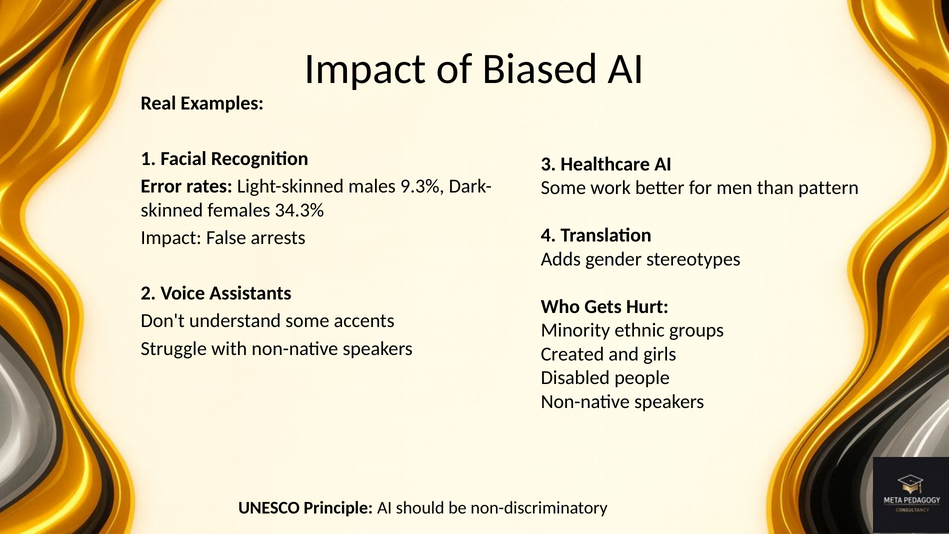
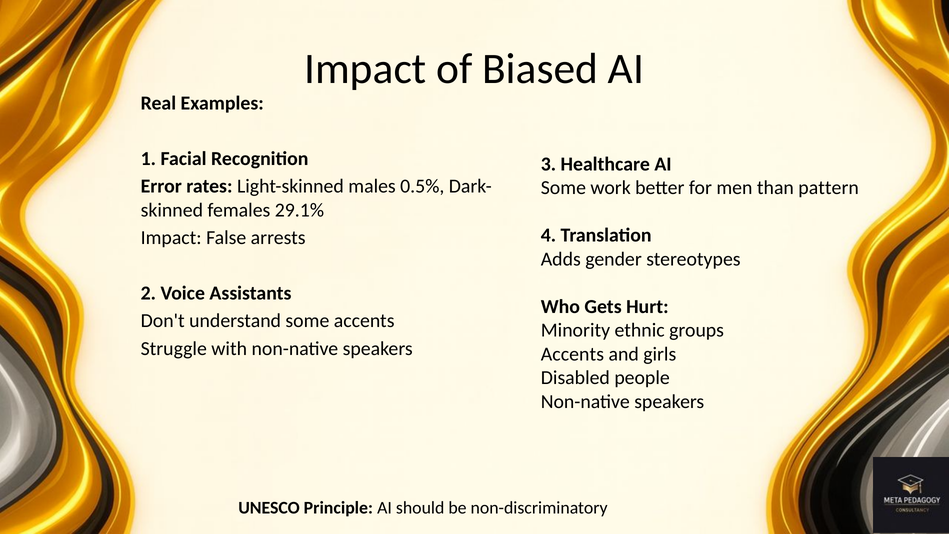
9.3%: 9.3% -> 0.5%
34.3%: 34.3% -> 29.1%
Created at (572, 354): Created -> Accents
